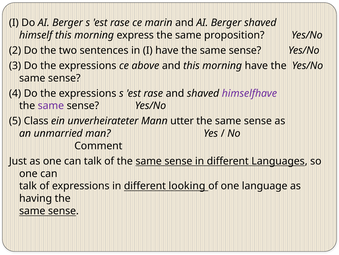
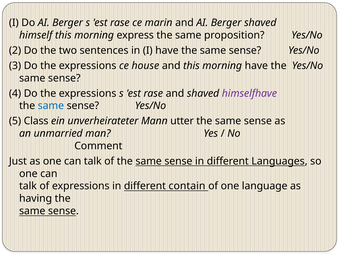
above: above -> house
same at (51, 105) colour: purple -> blue
looking: looking -> contain
